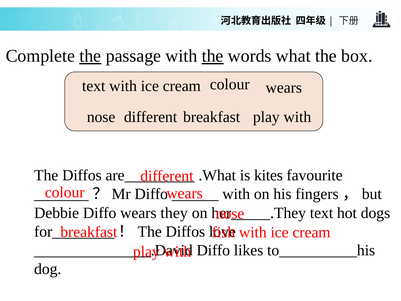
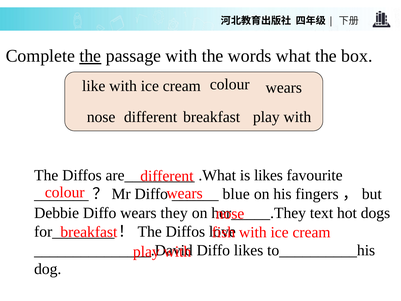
the at (213, 56) underline: present -> none
text at (94, 86): text -> like
is kites: kites -> likes
with at (236, 194): with -> blue
